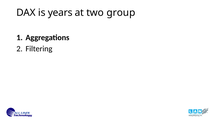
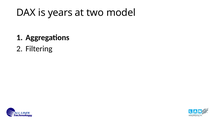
group: group -> model
